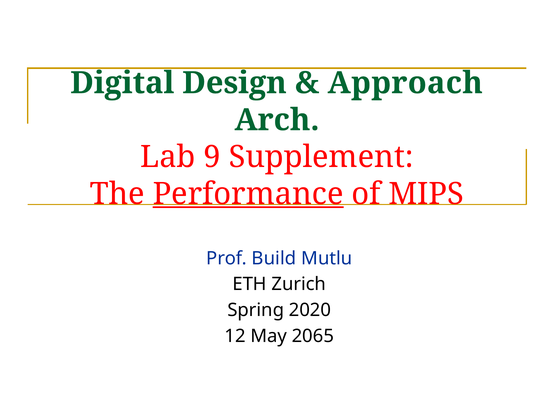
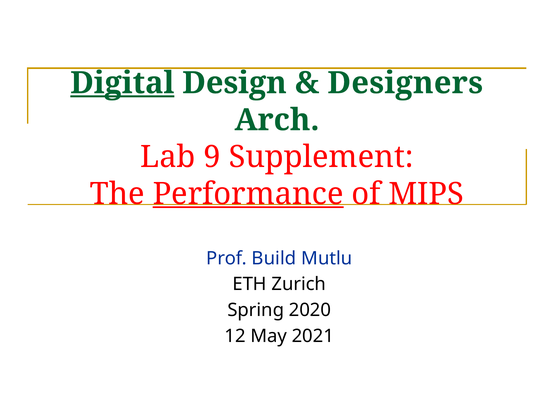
Digital underline: none -> present
Approach: Approach -> Designers
2065: 2065 -> 2021
